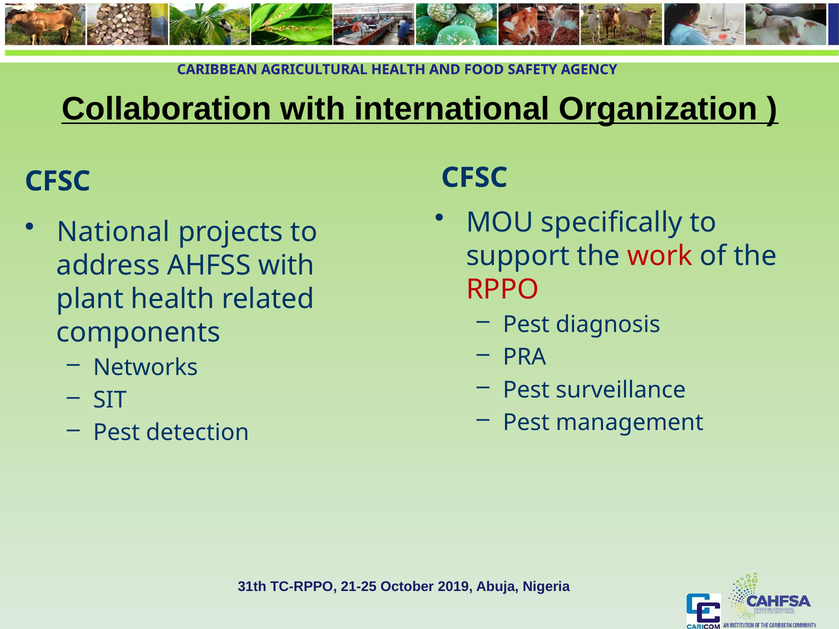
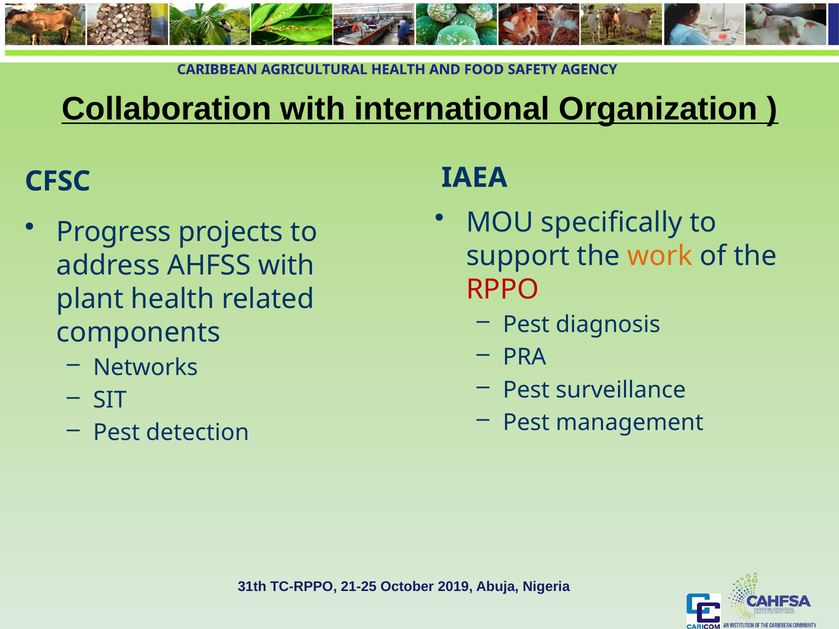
CFSC at (474, 178): CFSC -> IAEA
National: National -> Progress
work colour: red -> orange
